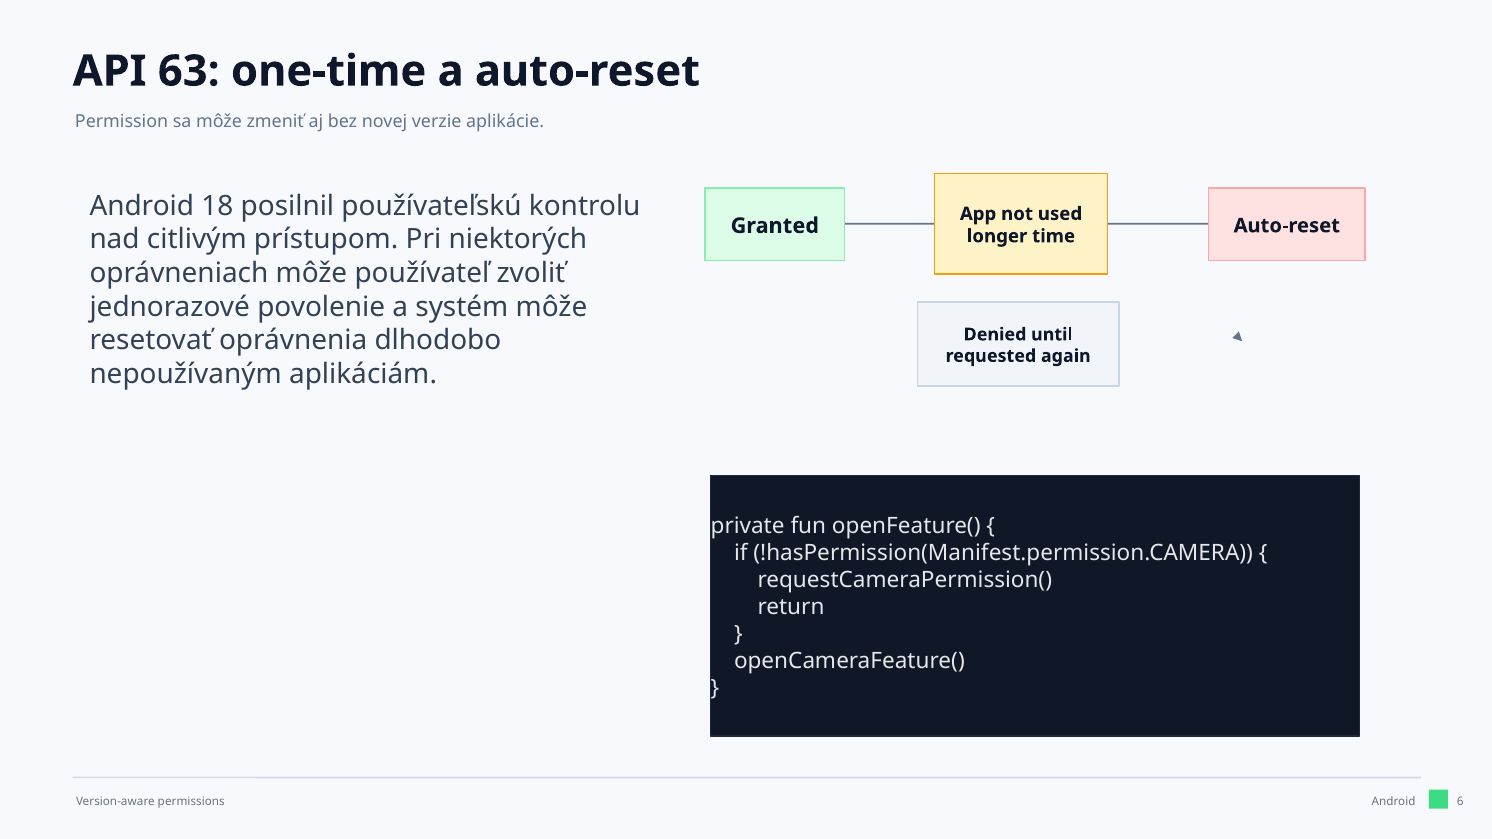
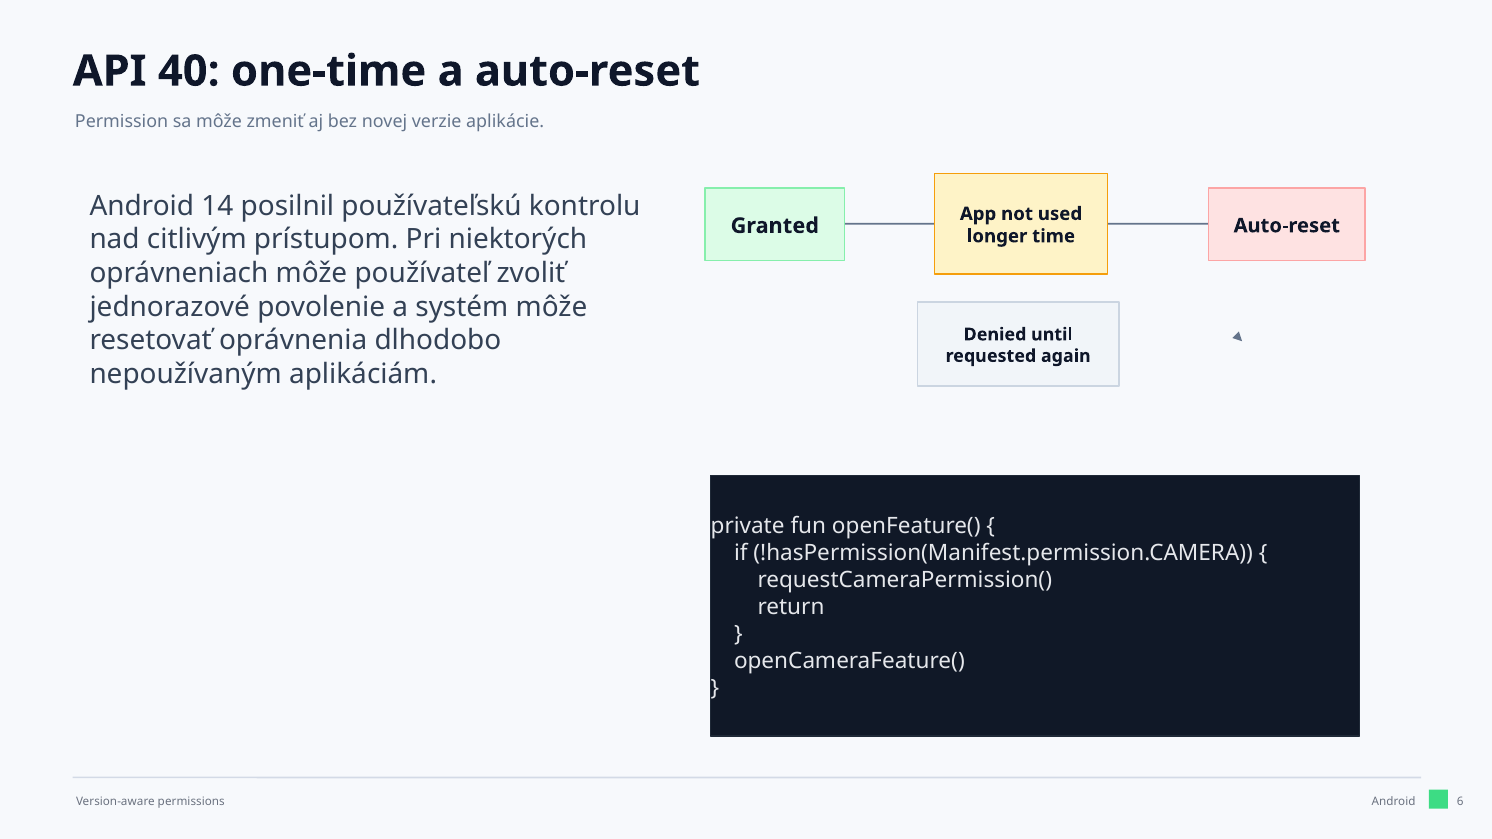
63: 63 -> 40
18: 18 -> 14
